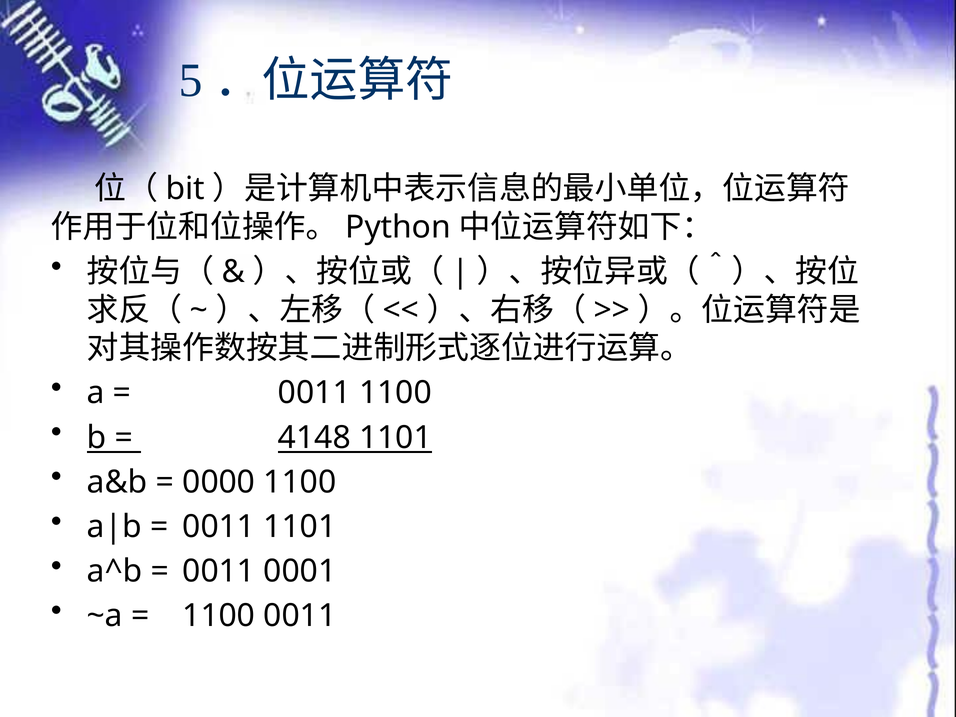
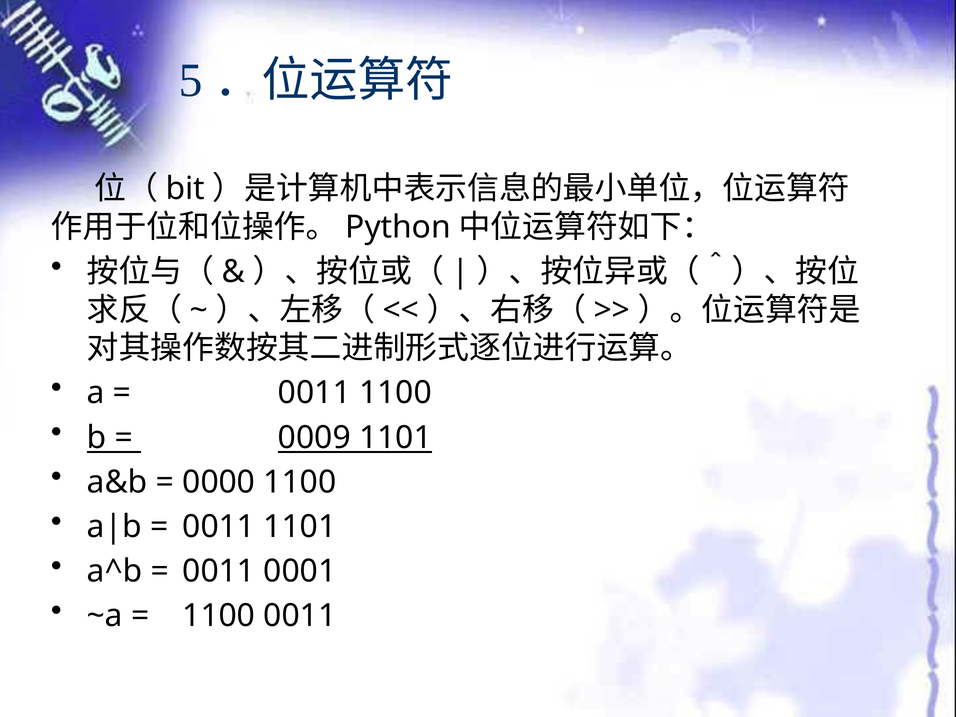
4148: 4148 -> 0009
